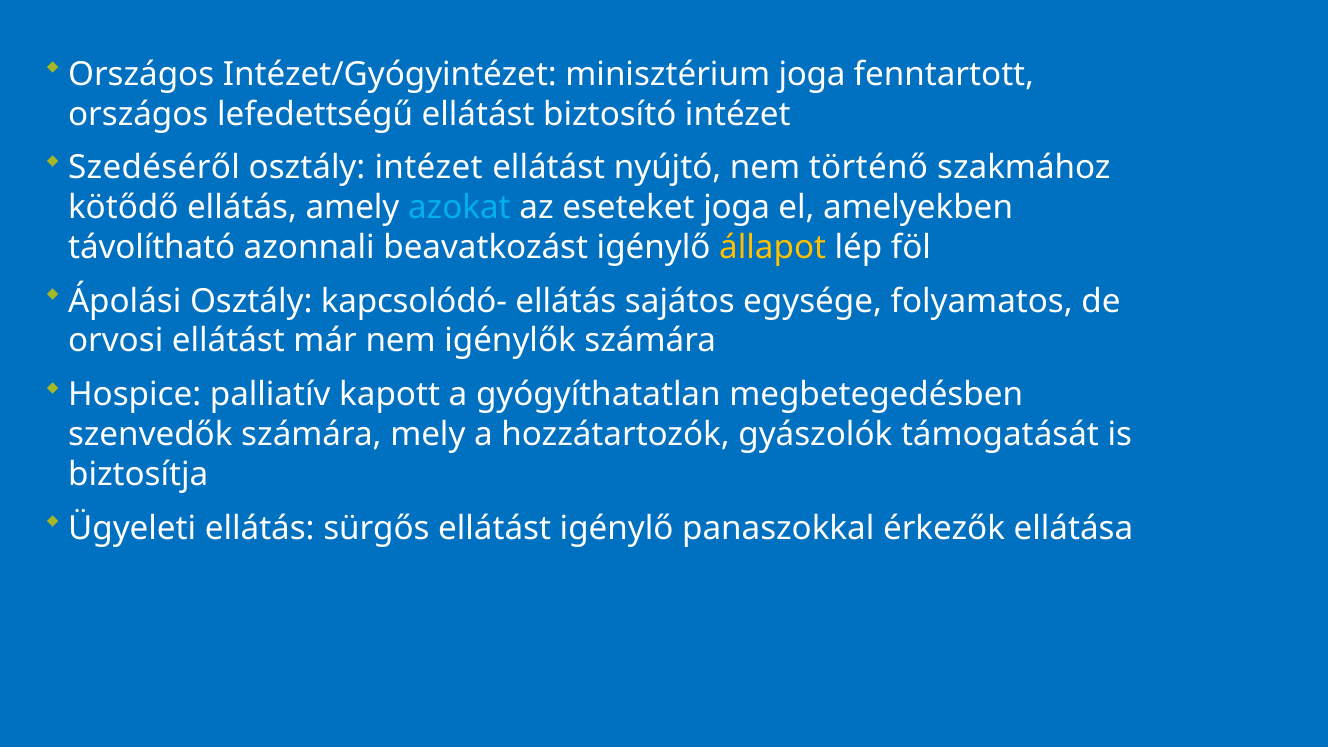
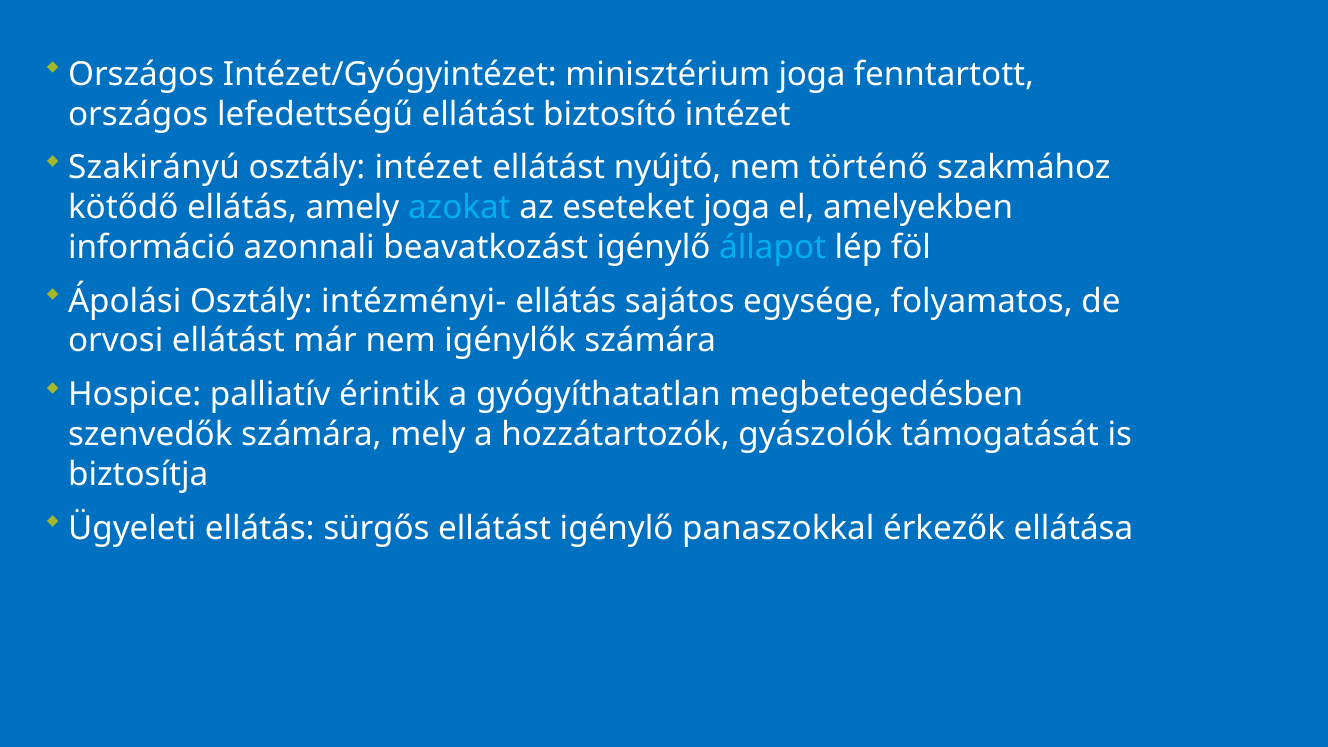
Szedéséről: Szedéséről -> Szakirányú
távolítható: távolítható -> információ
állapot colour: yellow -> light blue
kapcsolódó-: kapcsolódó- -> intézményi-
kapott: kapott -> érintik
